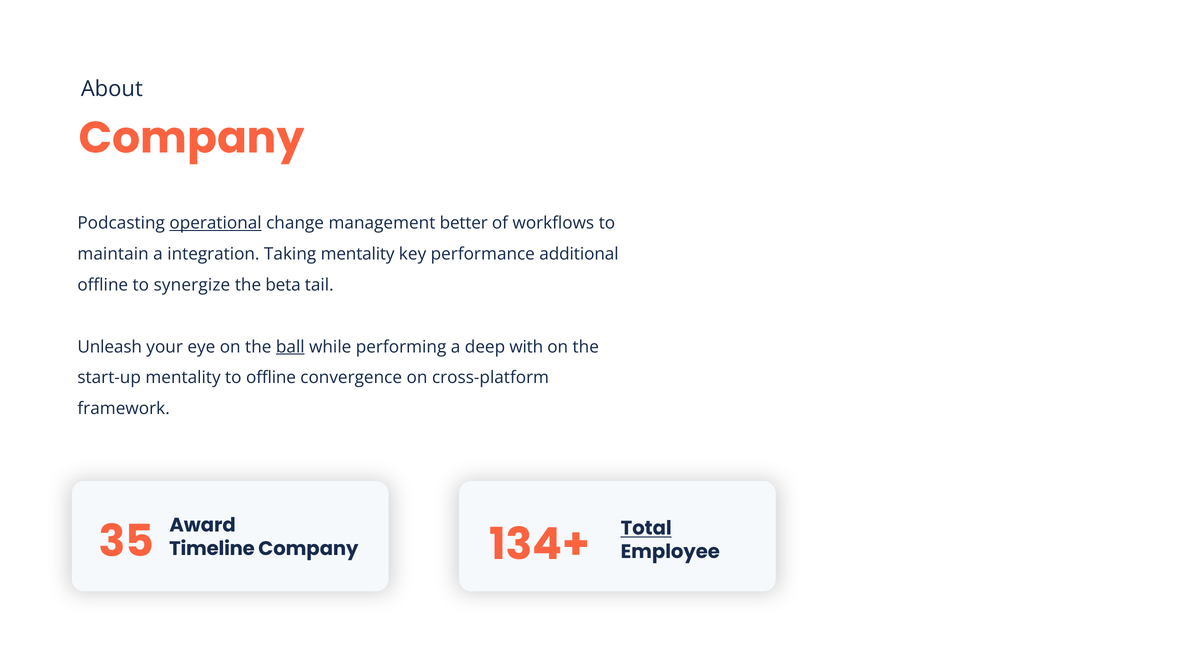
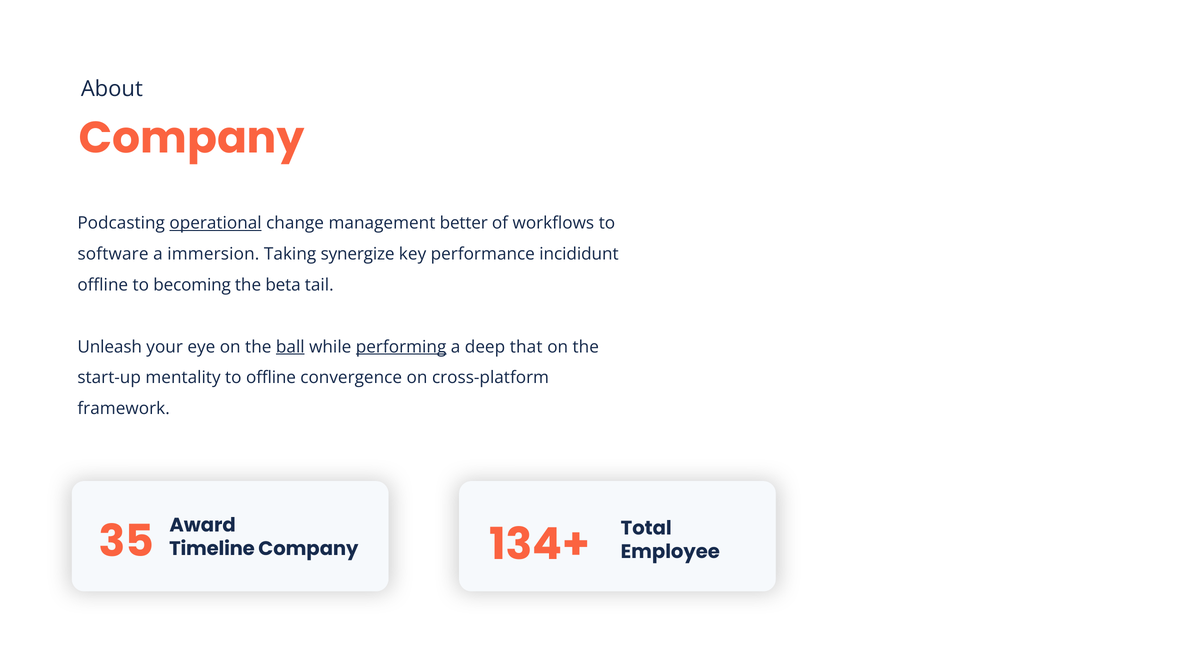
maintain: maintain -> software
integration: integration -> immersion
Taking mentality: mentality -> synergize
additional: additional -> incididunt
synergize: synergize -> becoming
performing underline: none -> present
with: with -> that
Total underline: present -> none
